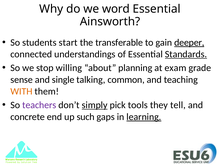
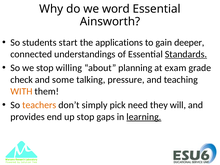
transferable: transferable -> applications
deeper underline: present -> none
sense: sense -> check
single: single -> some
common: common -> pressure
teachers colour: purple -> orange
simply underline: present -> none
tools: tools -> need
tell: tell -> will
concrete: concrete -> provides
up such: such -> stop
